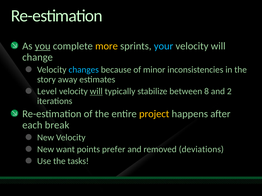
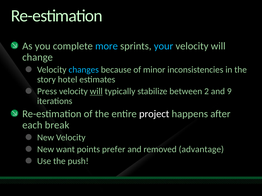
you underline: present -> none
more colour: yellow -> light blue
away: away -> hotel
Level: Level -> Press
8: 8 -> 2
2: 2 -> 9
project colour: yellow -> white
deviations: deviations -> advantage
tasks: tasks -> push
